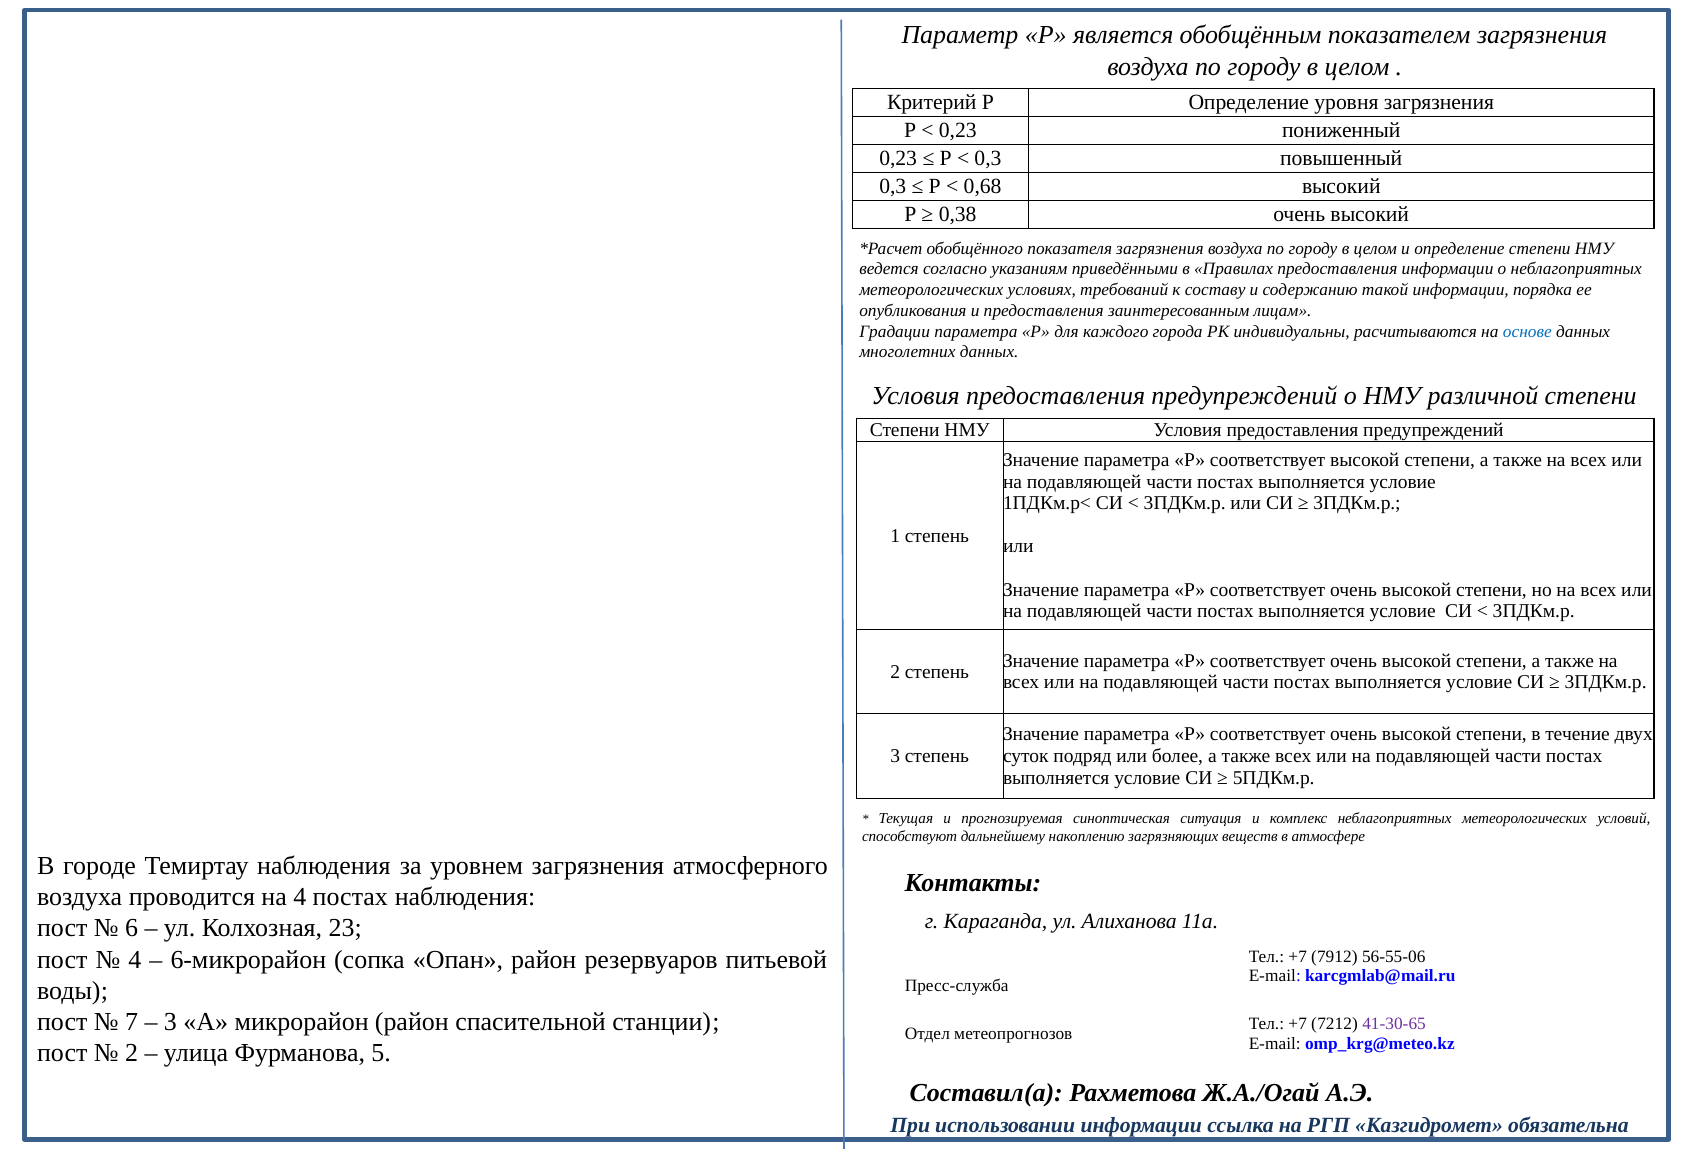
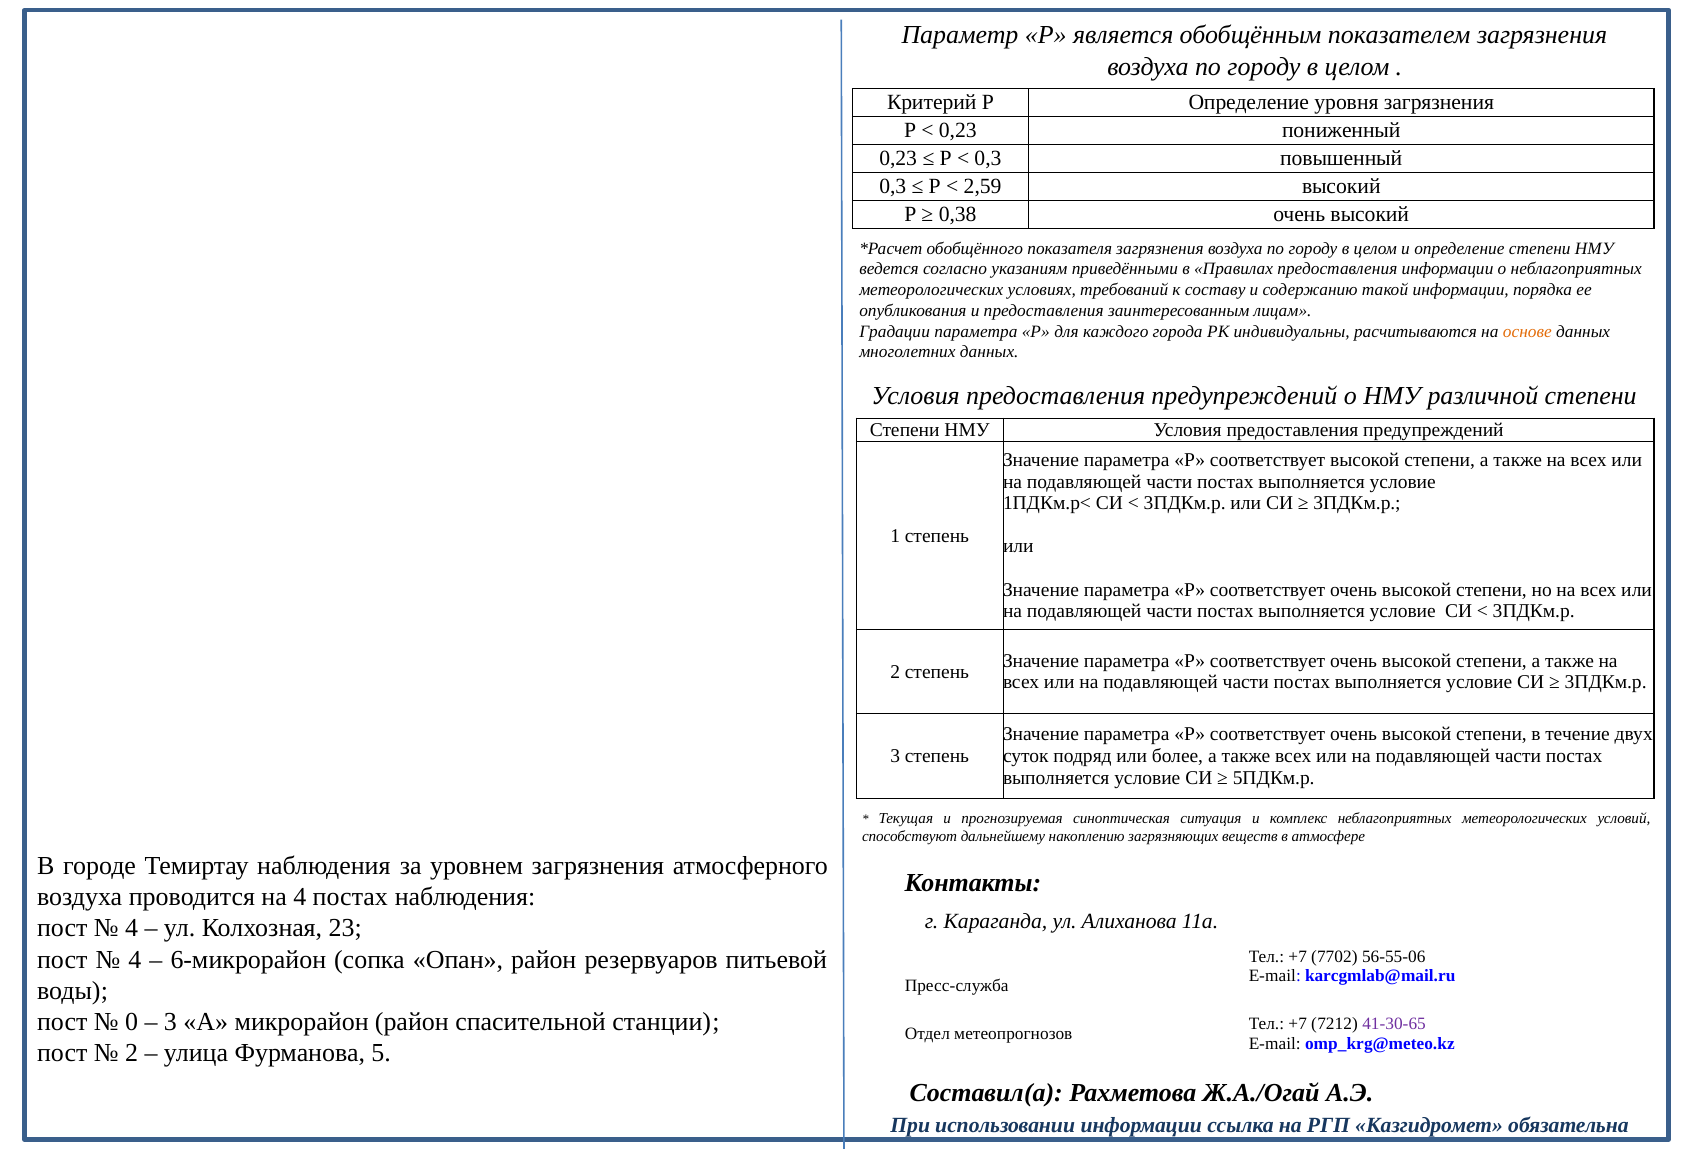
0,68: 0,68 -> 2,59
основе colour: blue -> orange
6 at (132, 928): 6 -> 4
7912: 7912 -> 7702
7: 7 -> 0
